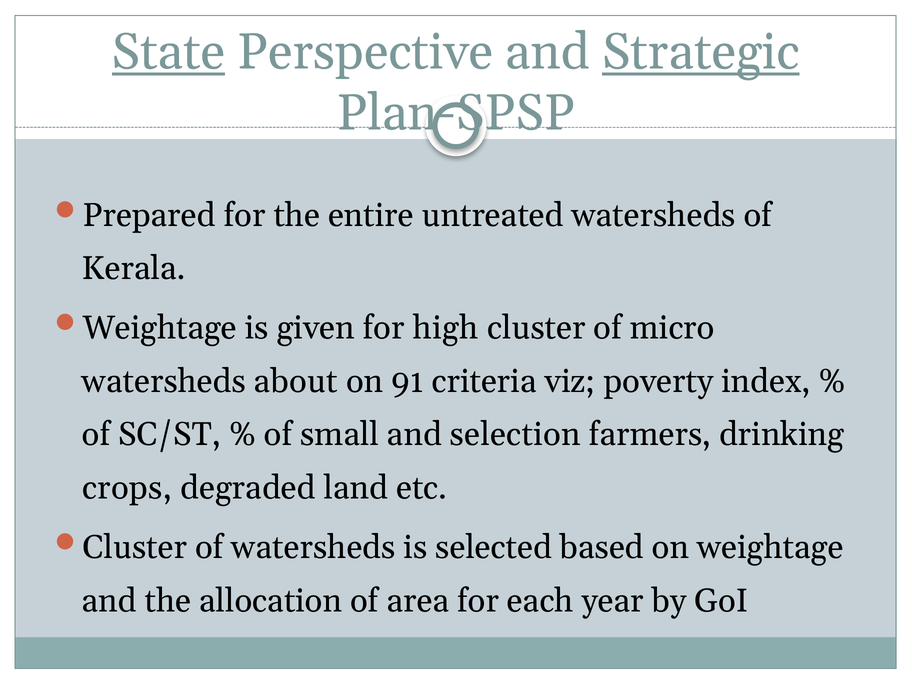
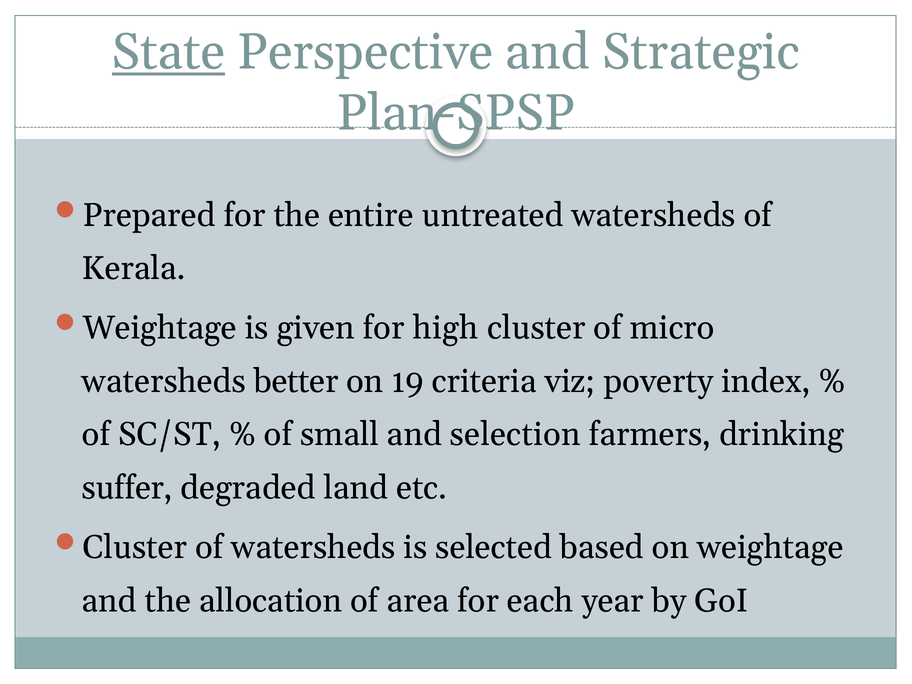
Strategic underline: present -> none
about: about -> better
91: 91 -> 19
crops: crops -> suffer
